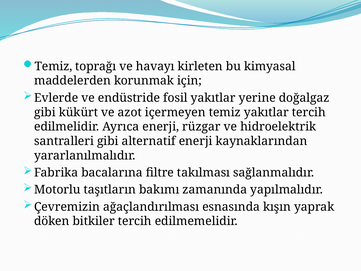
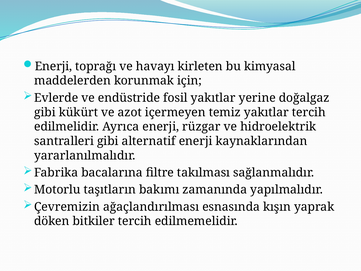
Temiz at (53, 66): Temiz -> Enerji
